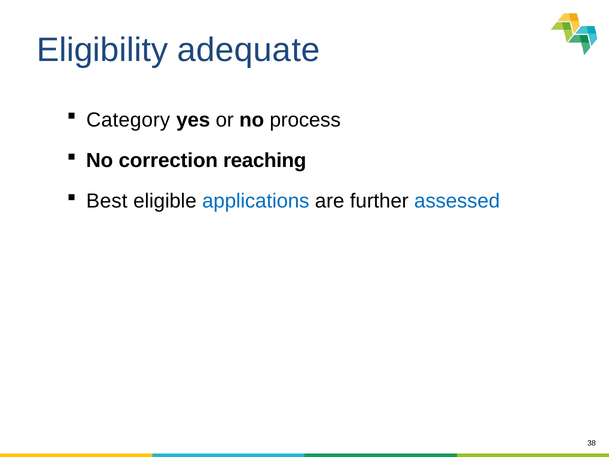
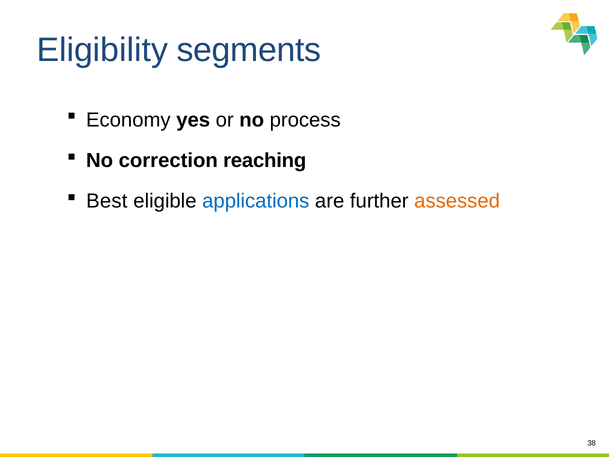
adequate: adequate -> segments
Category: Category -> Economy
assessed colour: blue -> orange
